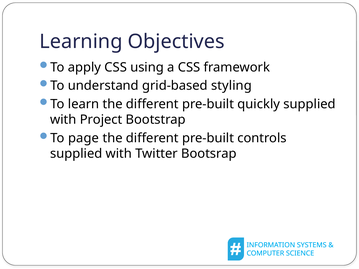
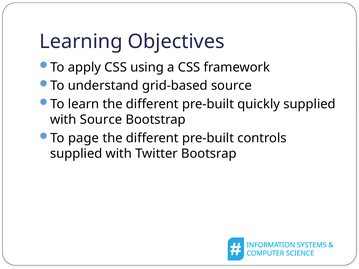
grid-based styling: styling -> source
with Project: Project -> Source
